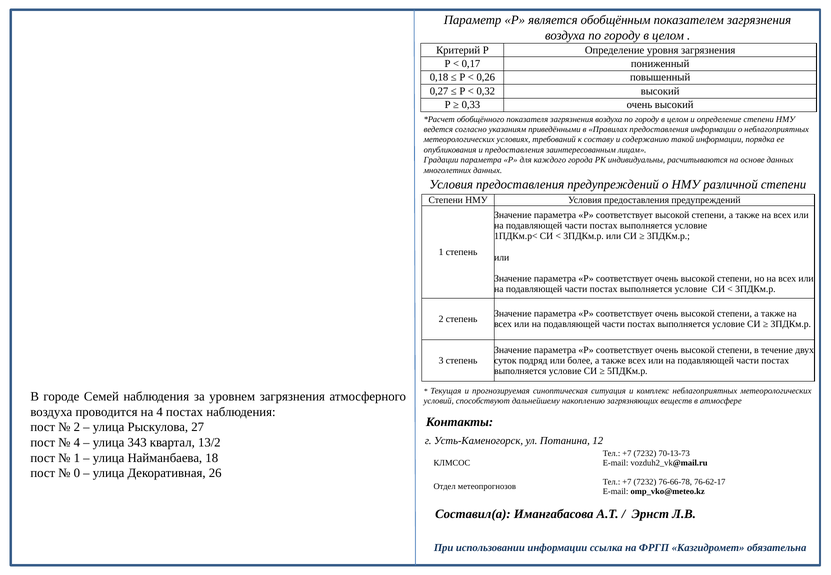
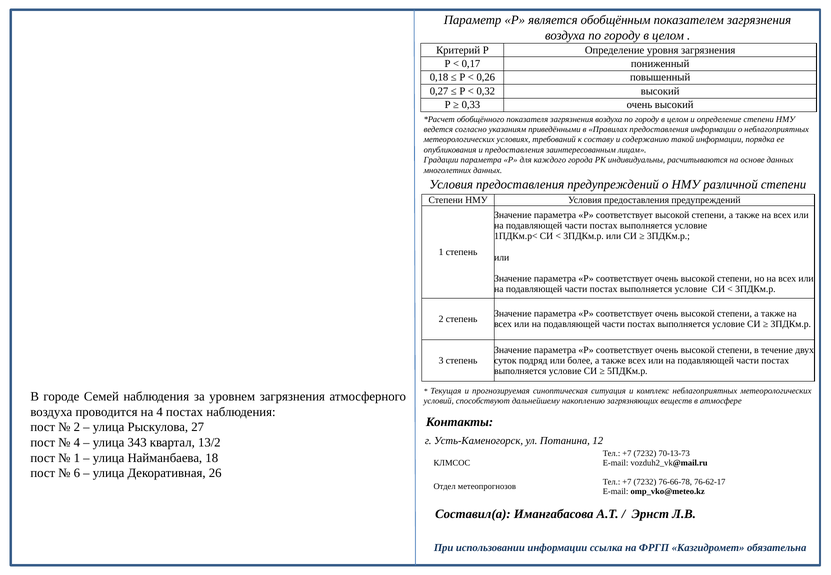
0: 0 -> 6
